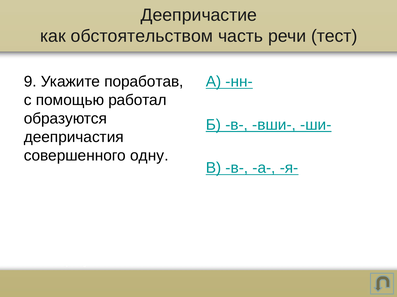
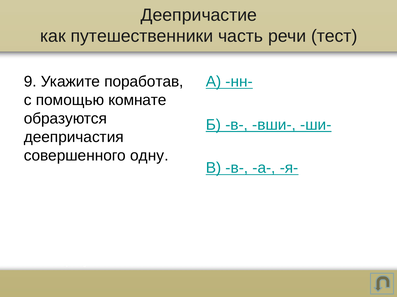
обстоятельством: обстоятельством -> путешественники
работал: работал -> комнате
